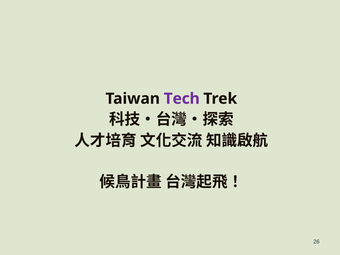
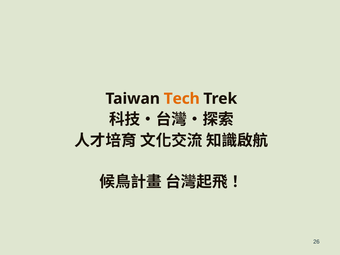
Tech colour: purple -> orange
